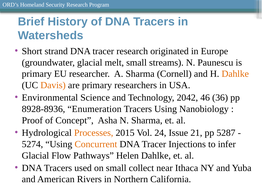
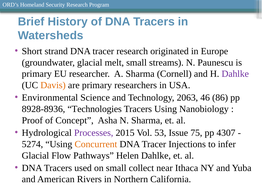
Dahlke at (235, 74) colour: orange -> purple
2042: 2042 -> 2063
36: 36 -> 86
Enumeration: Enumeration -> Technologies
Processes colour: orange -> purple
24: 24 -> 53
21: 21 -> 75
5287: 5287 -> 4307
